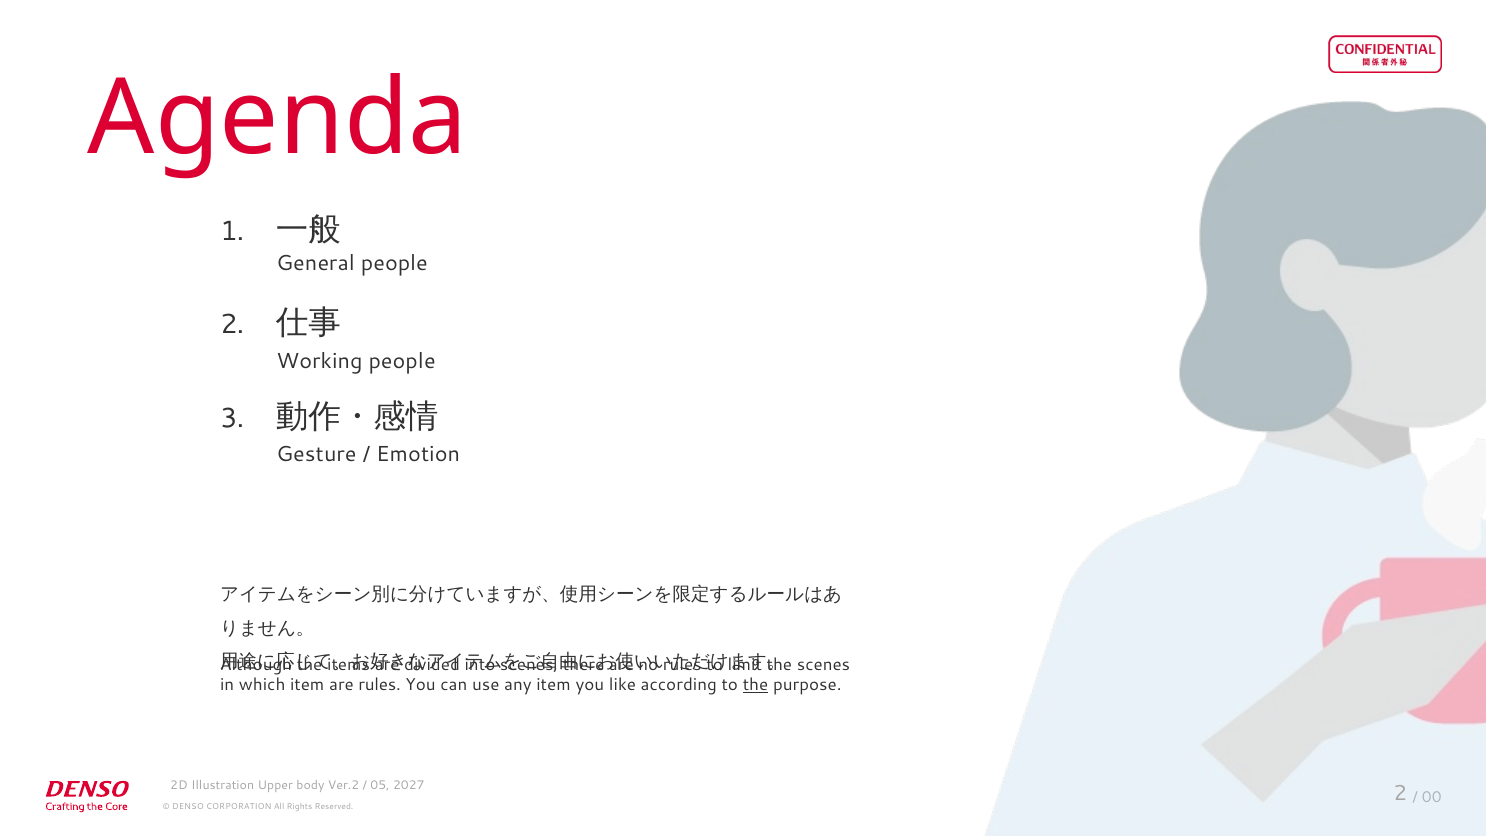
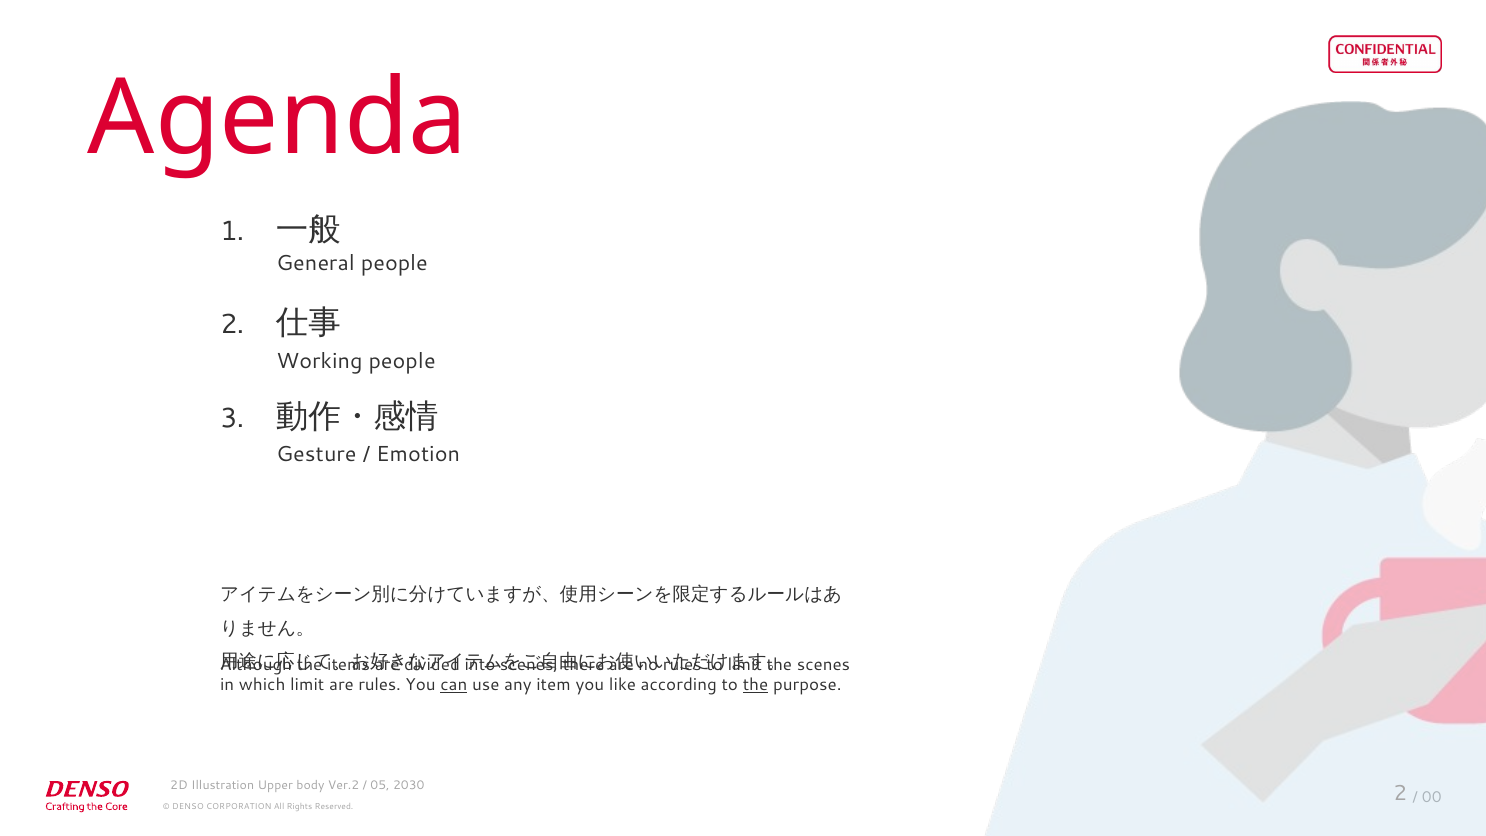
which item: item -> limit
can underline: none -> present
2027: 2027 -> 2030
